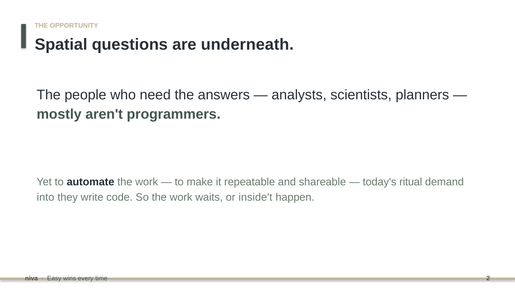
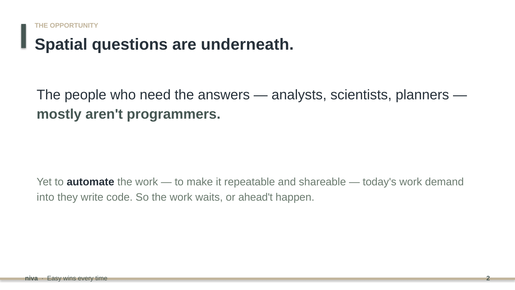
today's ritual: ritual -> work
inside't: inside't -> ahead't
